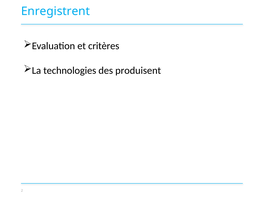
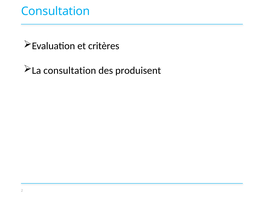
Enregistrent at (55, 11): Enregistrent -> Consultation
La technologies: technologies -> consultation
